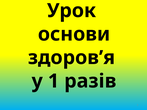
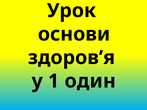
разів: разів -> один
